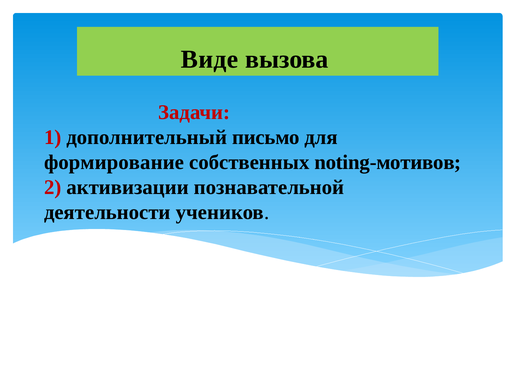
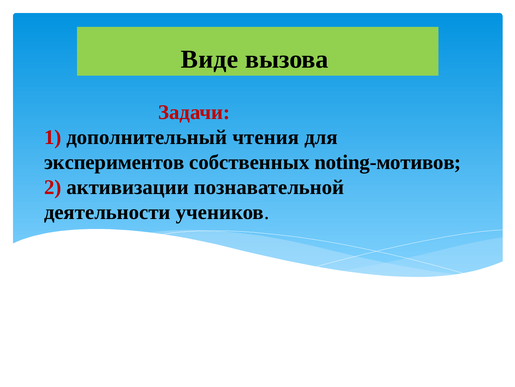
письмо: письмо -> чтения
формирование: формирование -> экспериментов
